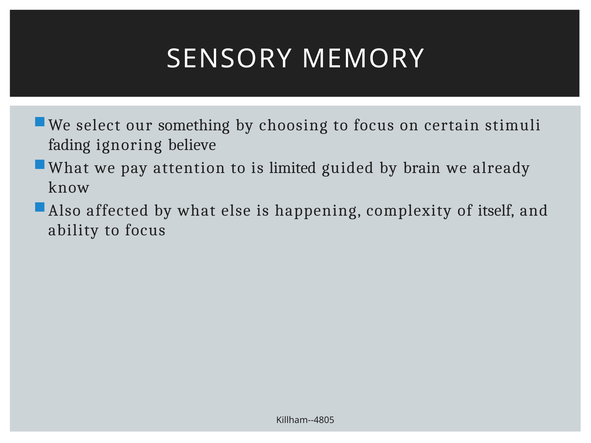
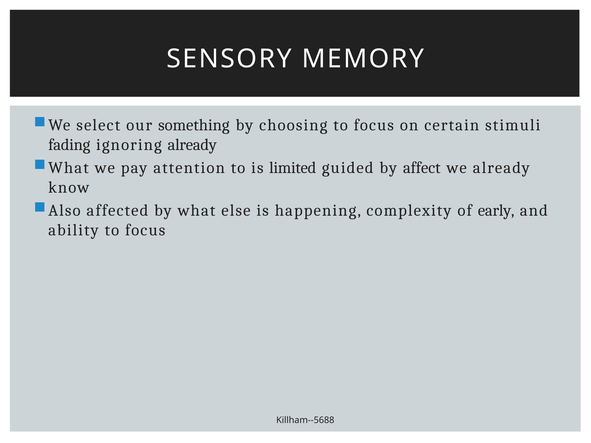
ignoring believe: believe -> already
brain: brain -> affect
itself: itself -> early
Killham--4805: Killham--4805 -> Killham--5688
